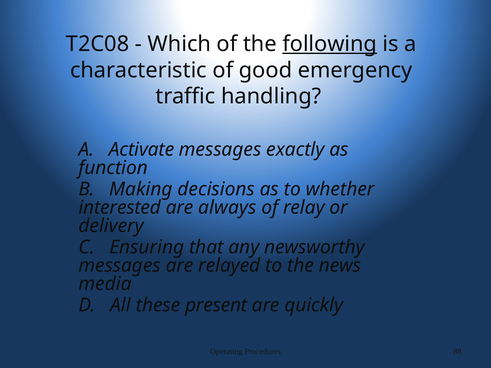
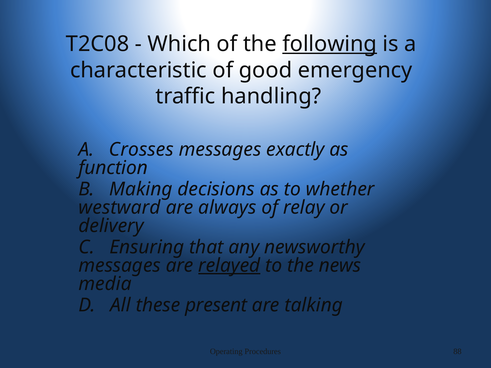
Activate: Activate -> Crosses
interested: interested -> westward
relayed underline: none -> present
quickly: quickly -> talking
